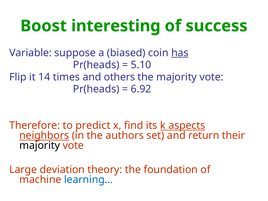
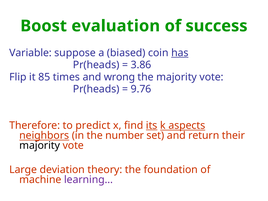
interesting: interesting -> evaluation
5.10: 5.10 -> 3.86
14: 14 -> 85
others: others -> wrong
6.92: 6.92 -> 9.76
its underline: none -> present
authors: authors -> number
learning… colour: blue -> purple
